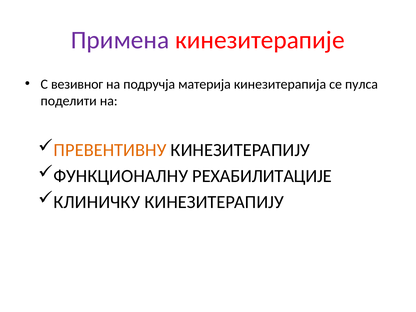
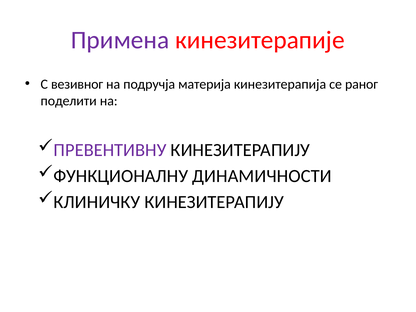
пулса: пулса -> раног
ПРЕВЕНТИВНУ colour: orange -> purple
РЕХАБИЛИТАЦИЈЕ: РЕХАБИЛИТАЦИЈЕ -> ДИНАМИЧНОСТИ
